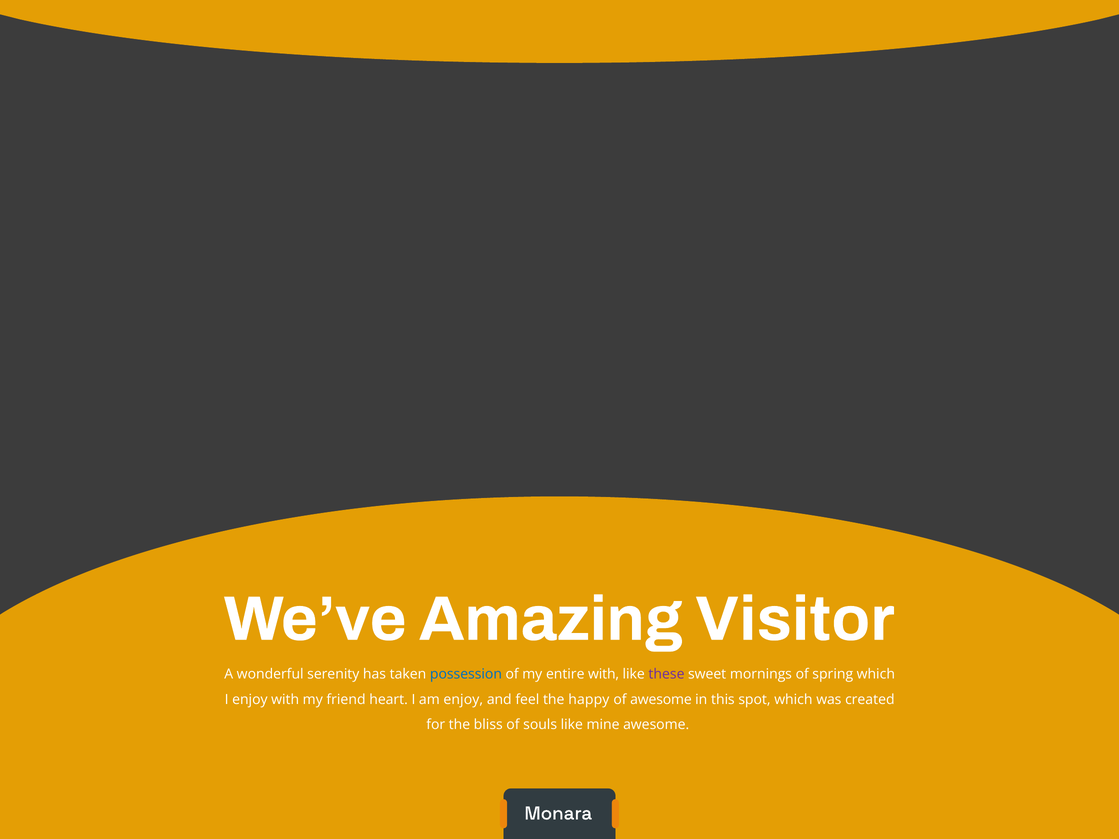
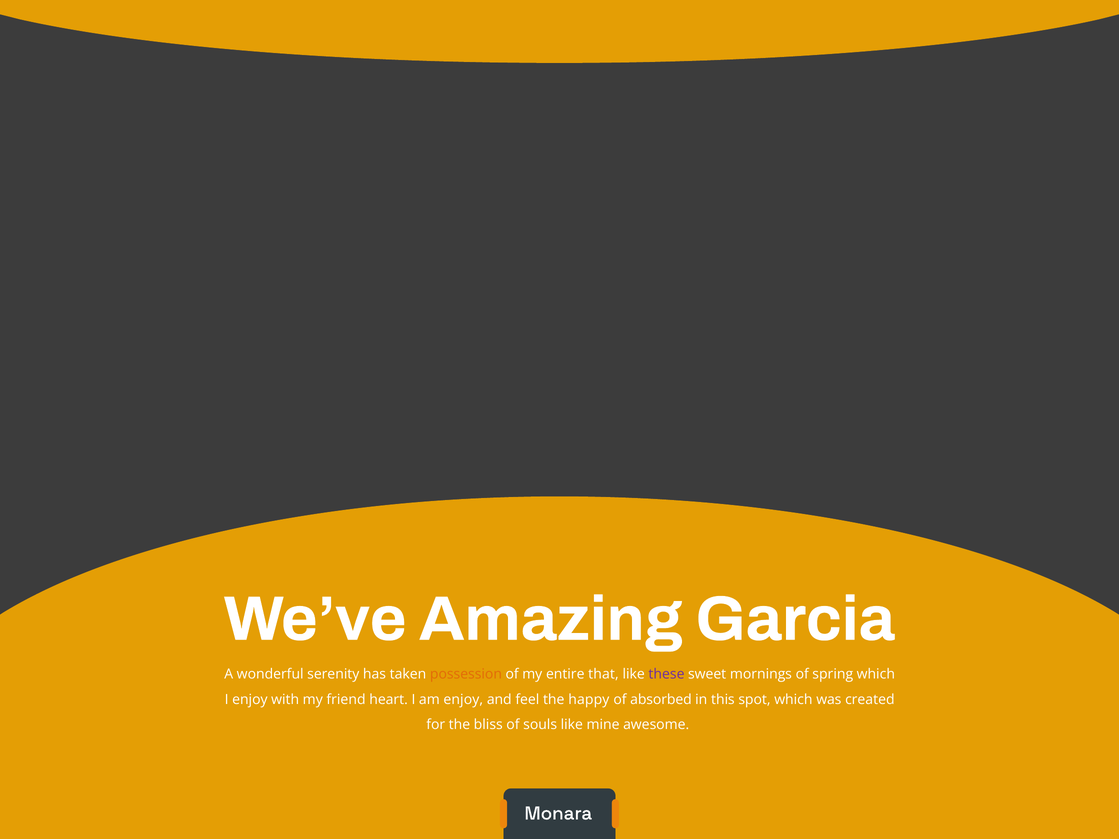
Visitor: Visitor -> Garcia
possession colour: blue -> orange
entire with: with -> that
of awesome: awesome -> absorbed
